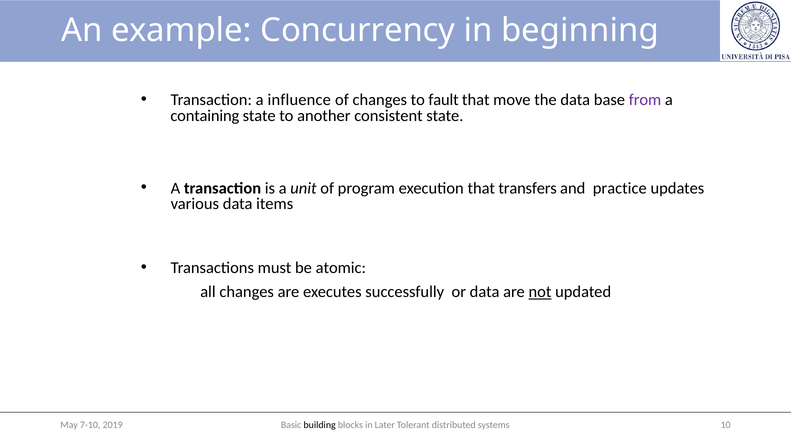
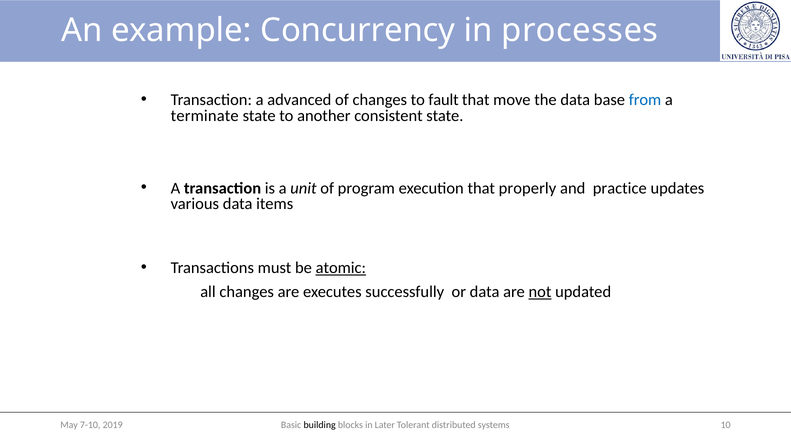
beginning: beginning -> processes
influence: influence -> advanced
from colour: purple -> blue
containing: containing -> terminate
transfers: transfers -> properly
atomic underline: none -> present
